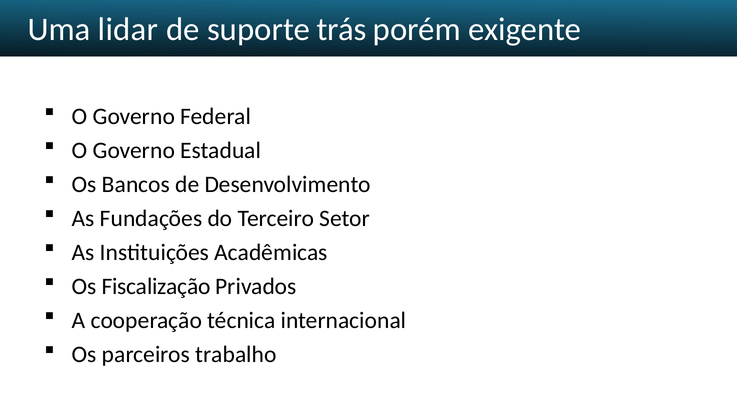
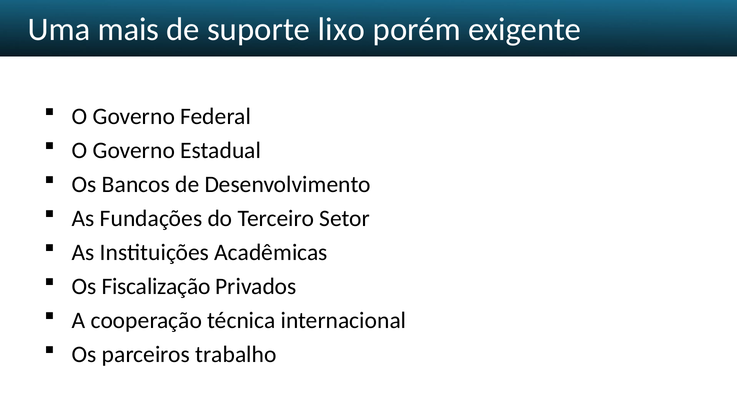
lidar: lidar -> mais
trás: trás -> lixo
